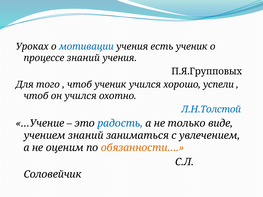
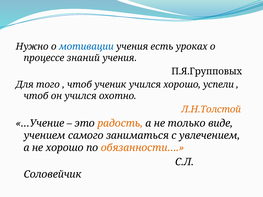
Уроках: Уроках -> Нужно
есть ученик: ученик -> уроках
Л.Н.Толстой colour: blue -> orange
радость colour: blue -> orange
учением знаний: знаний -> самого
не оценим: оценим -> хорошо
